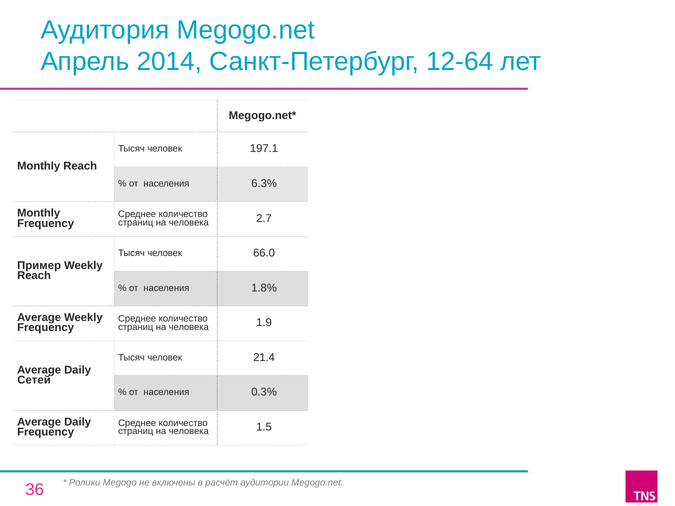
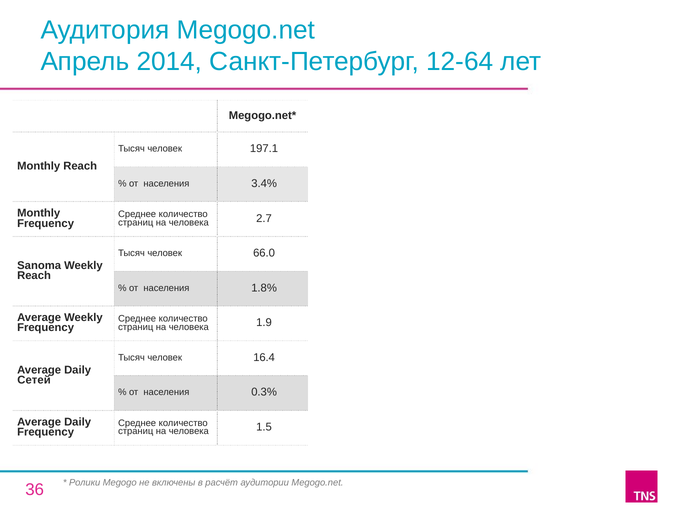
6.3%: 6.3% -> 3.4%
Пример: Пример -> Sanoma
21.4: 21.4 -> 16.4
